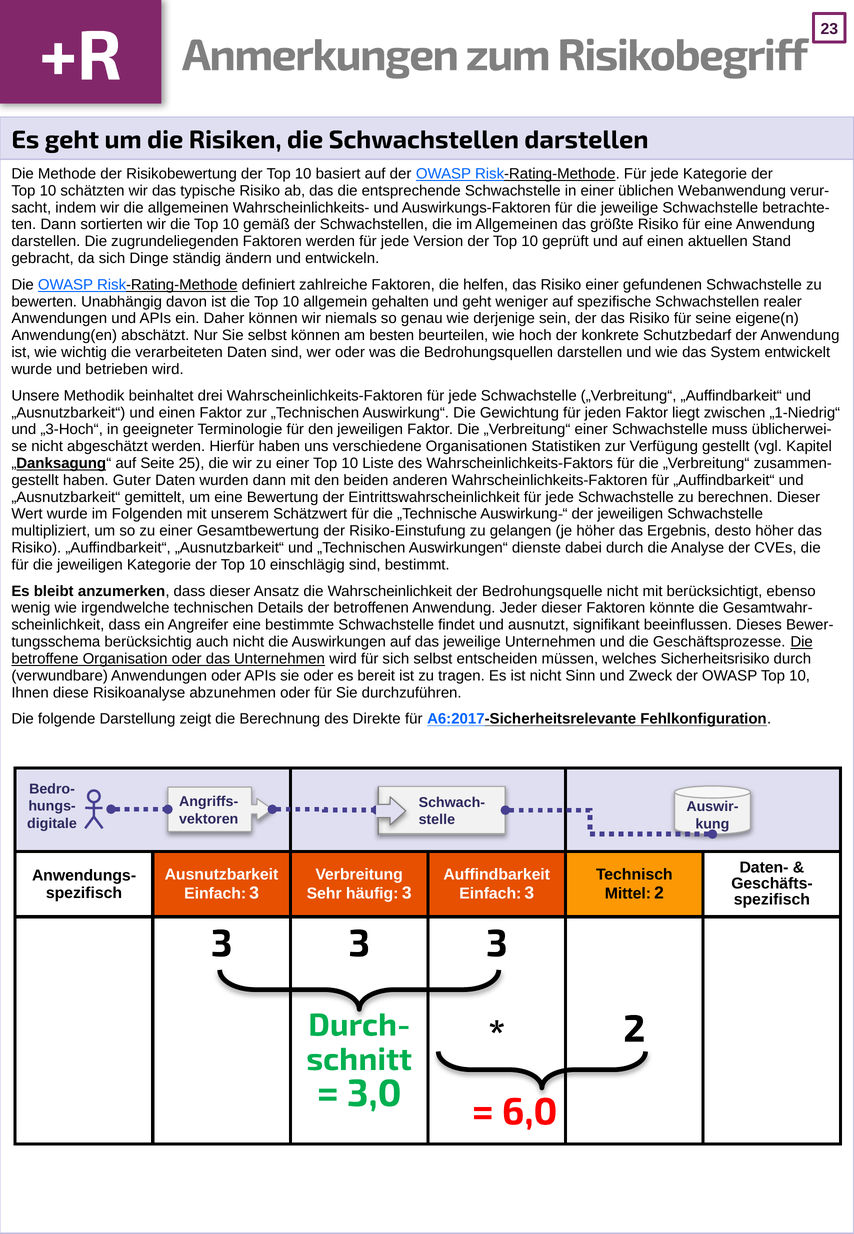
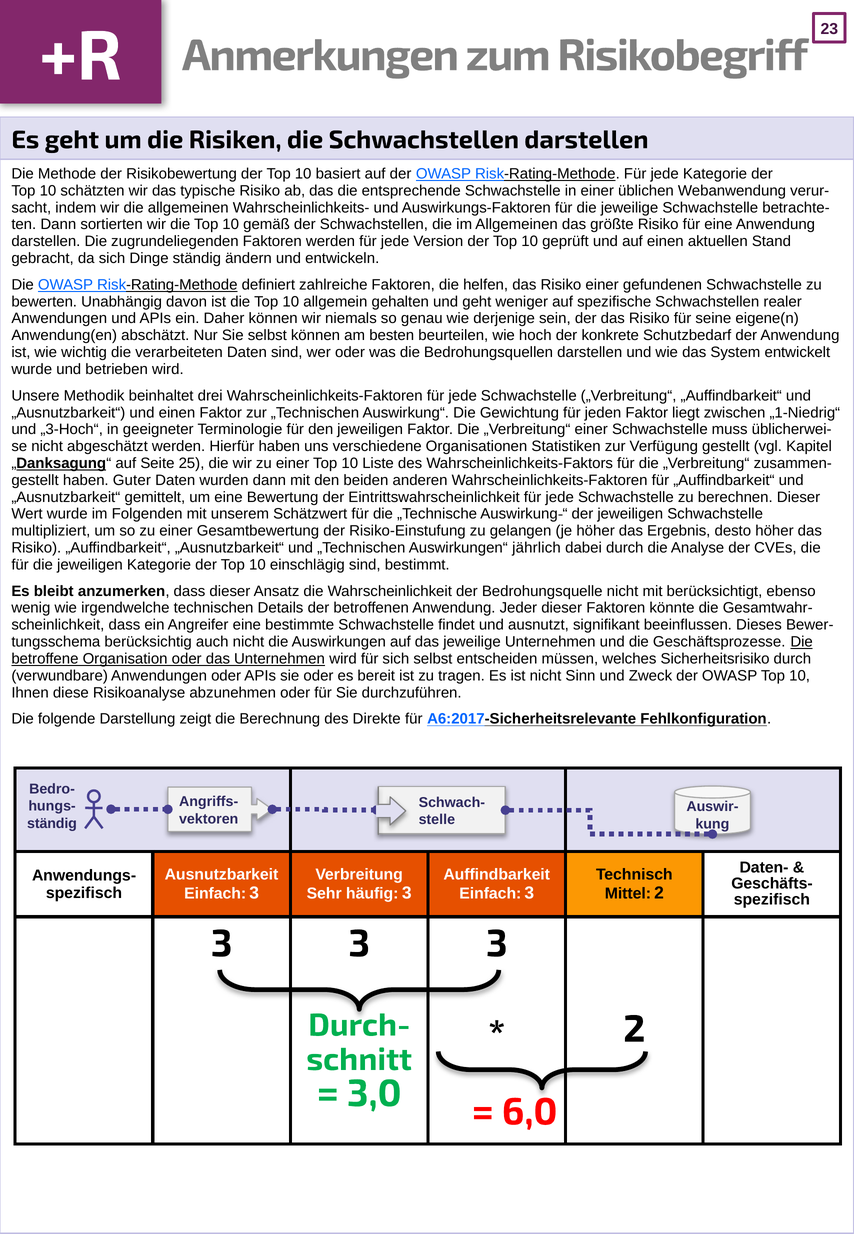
dienste: dienste -> jährlich
digitale at (52, 823): digitale -> ständig
